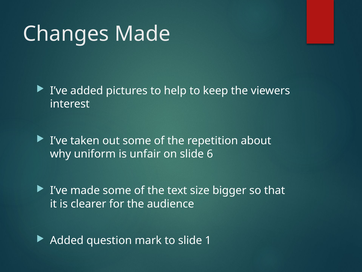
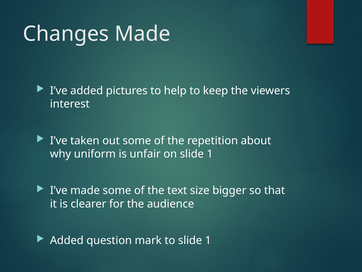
on slide 6: 6 -> 1
